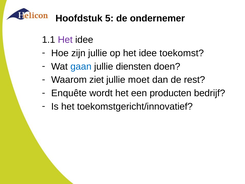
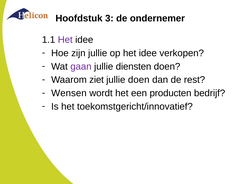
5: 5 -> 3
toekomst: toekomst -> verkopen
gaan colour: blue -> purple
jullie moet: moet -> doen
Enquête: Enquête -> Wensen
